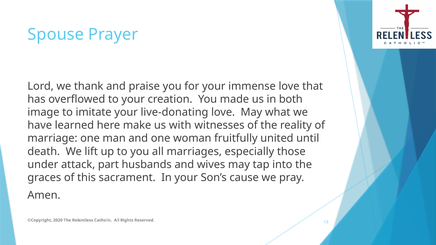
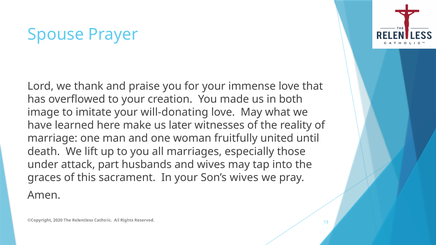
live-donating: live-donating -> will-donating
with: with -> later
Son’s cause: cause -> wives
